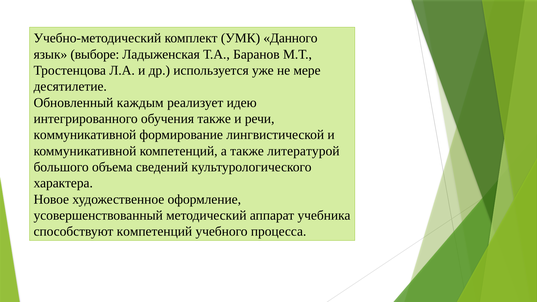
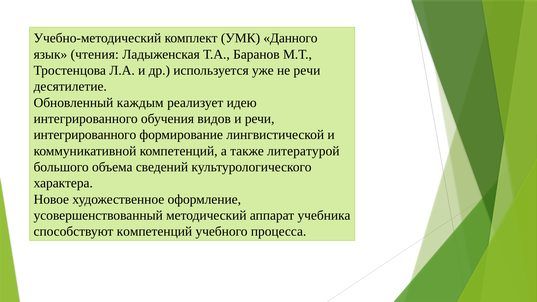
выборе: выборе -> чтения
не мере: мере -> речи
обучения также: также -> видов
коммуникативной at (85, 135): коммуникативной -> интегрированного
